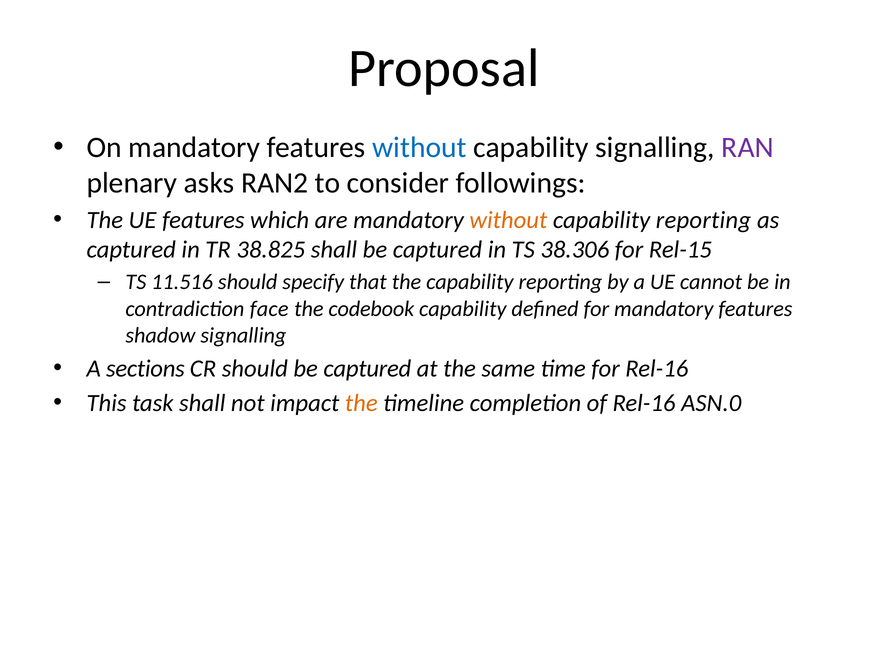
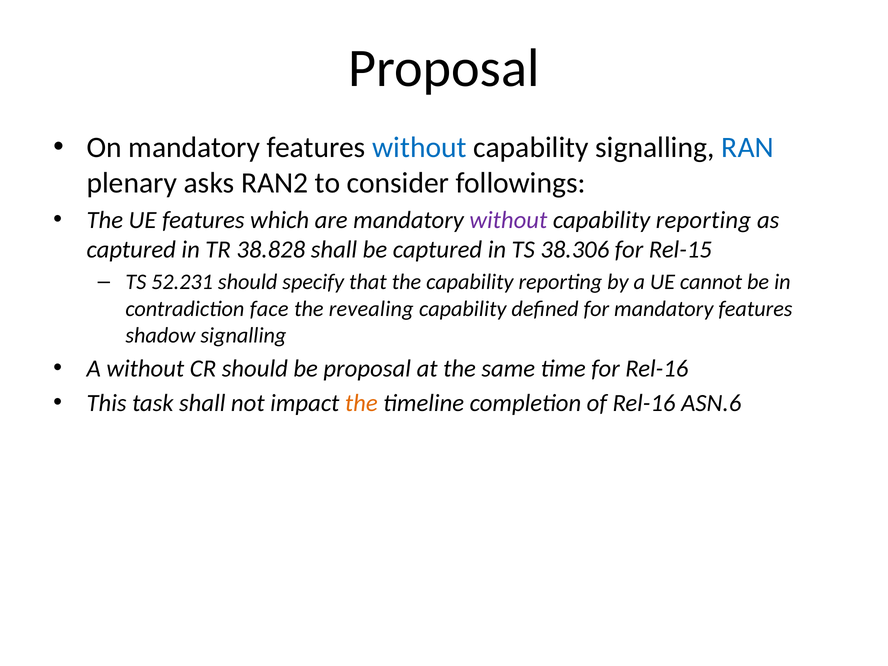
RAN colour: purple -> blue
without at (508, 220) colour: orange -> purple
38.825: 38.825 -> 38.828
11.516: 11.516 -> 52.231
codebook: codebook -> revealing
A sections: sections -> without
should be captured: captured -> proposal
ASN.0: ASN.0 -> ASN.6
